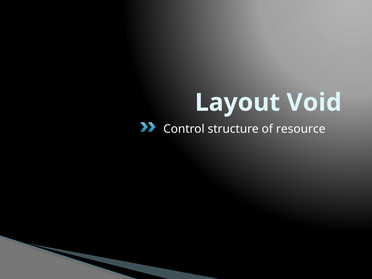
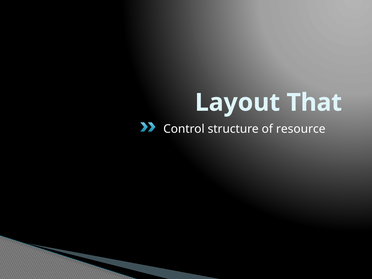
Void: Void -> That
